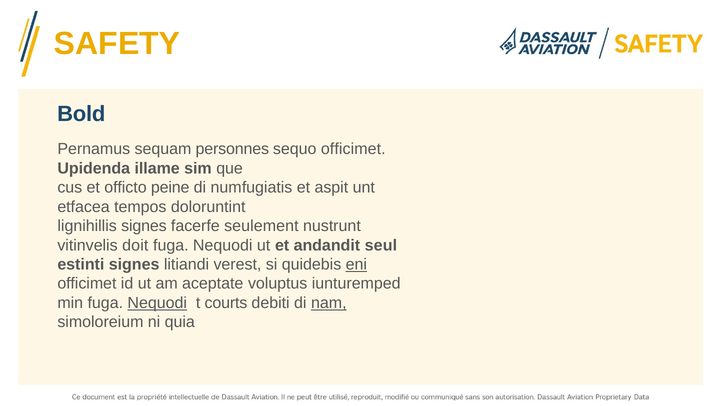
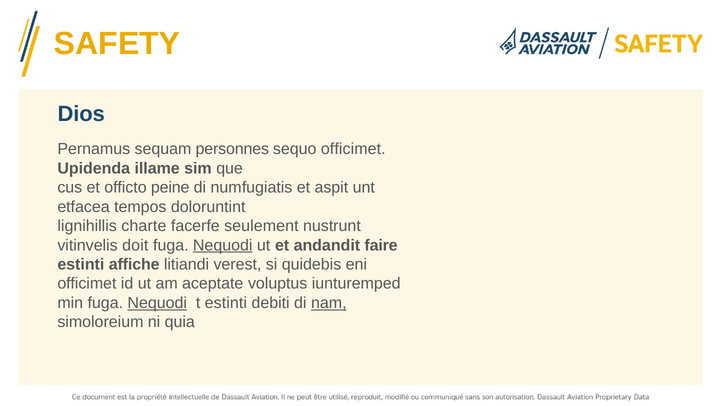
Bold: Bold -> Dios
lignihillis signes: signes -> charte
Nequodi at (223, 245) underline: none -> present
seul: seul -> faire
estinti signes: signes -> affiche
eni underline: present -> none
t courts: courts -> estinti
